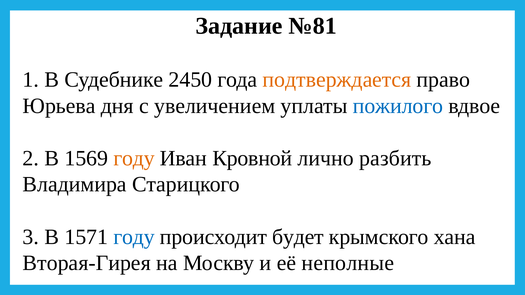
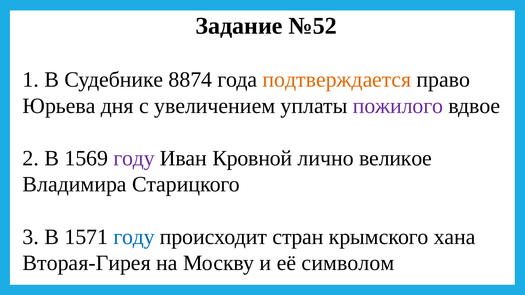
№81: №81 -> №52
2450: 2450 -> 8874
пожилого colour: blue -> purple
году at (134, 158) colour: orange -> purple
разбить: разбить -> великое
будет: будет -> стран
неполные: неполные -> символом
